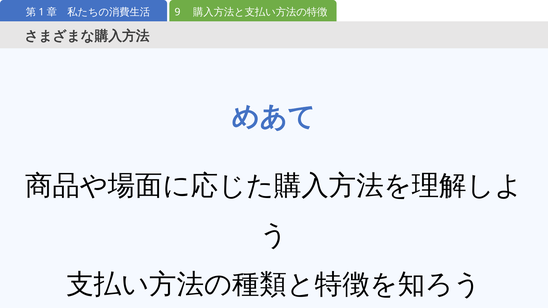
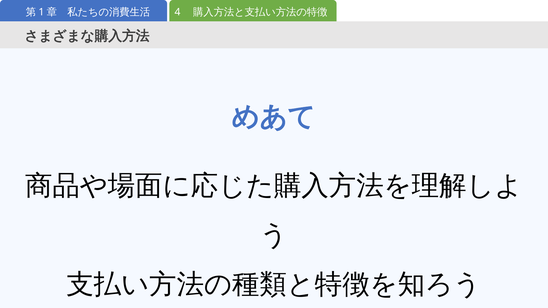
9: 9 -> 4
